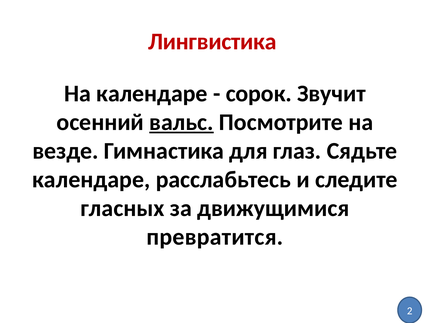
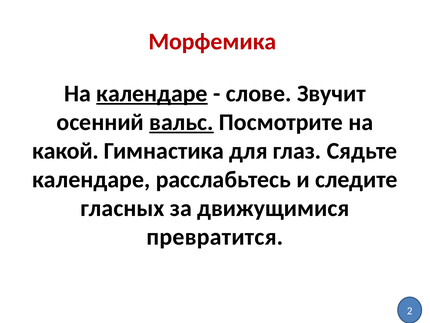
Лингвистика: Лингвистика -> Морфемика
календаре at (152, 93) underline: none -> present
сорок: сорок -> слове
везде: везде -> какой
